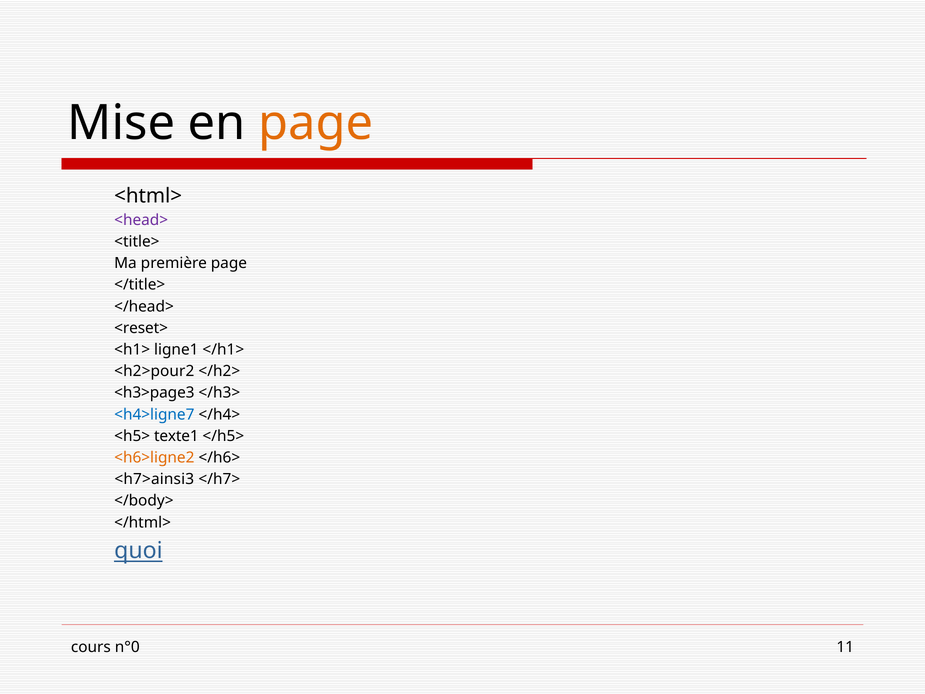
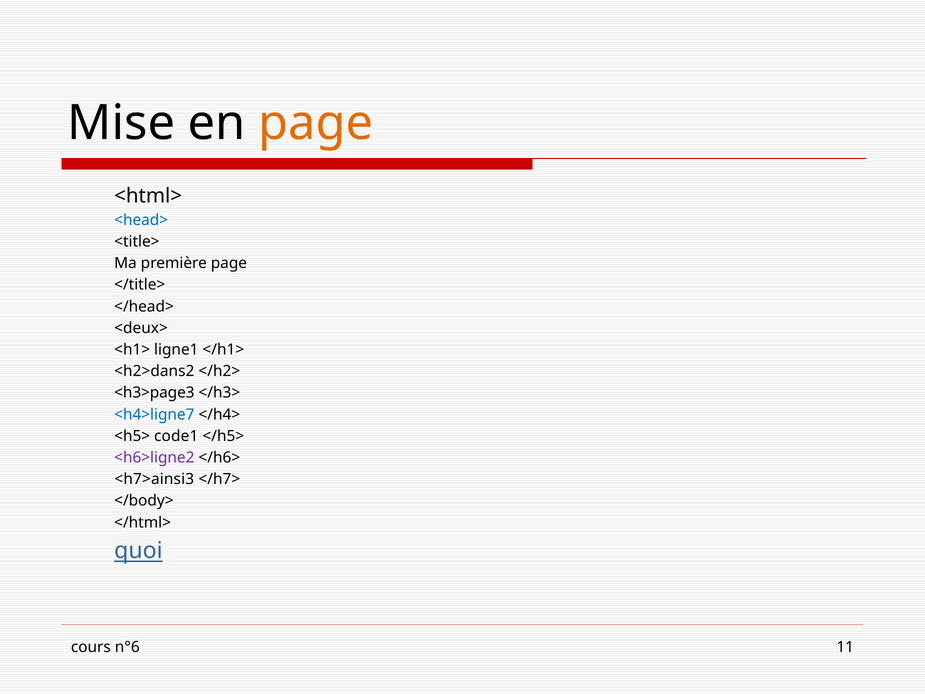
<head> colour: purple -> blue
<reset>: <reset> -> <deux>
<h2>pour2: <h2>pour2 -> <h2>dans2
texte1: texte1 -> code1
<h6>ligne2 colour: orange -> purple
n°0: n°0 -> n°6
